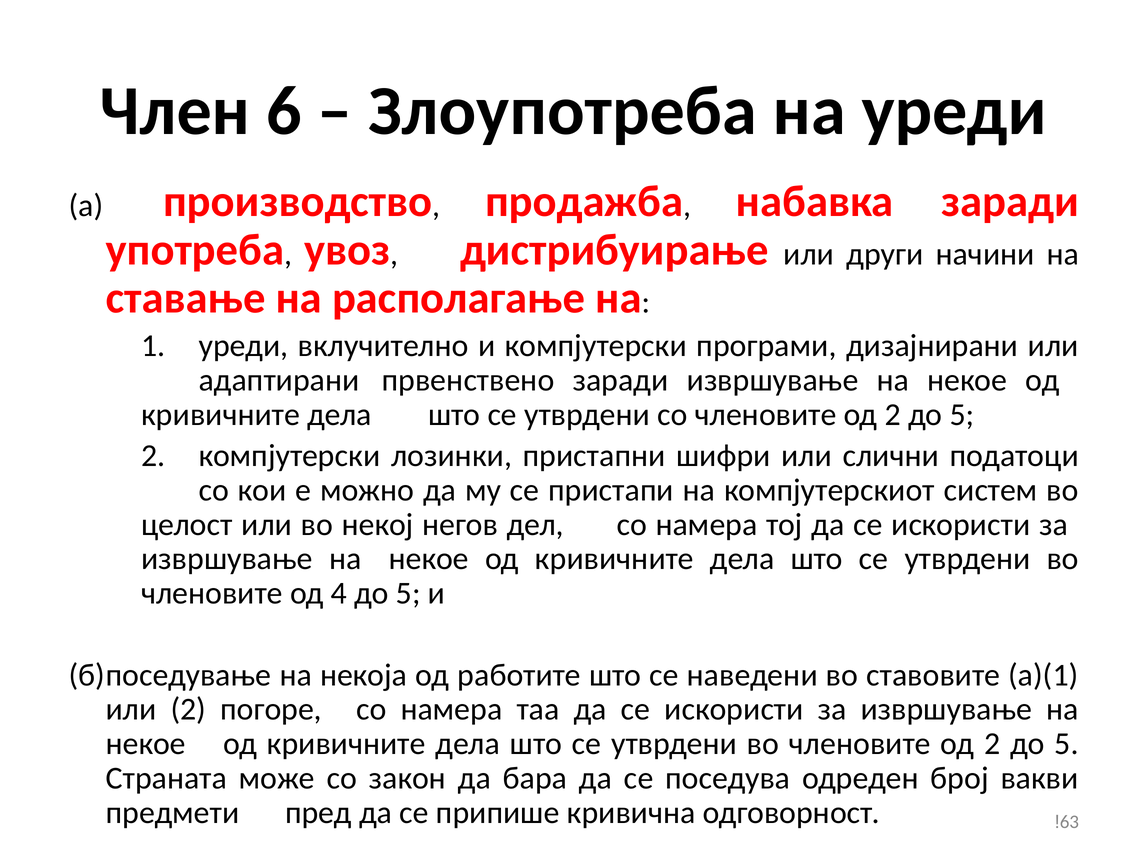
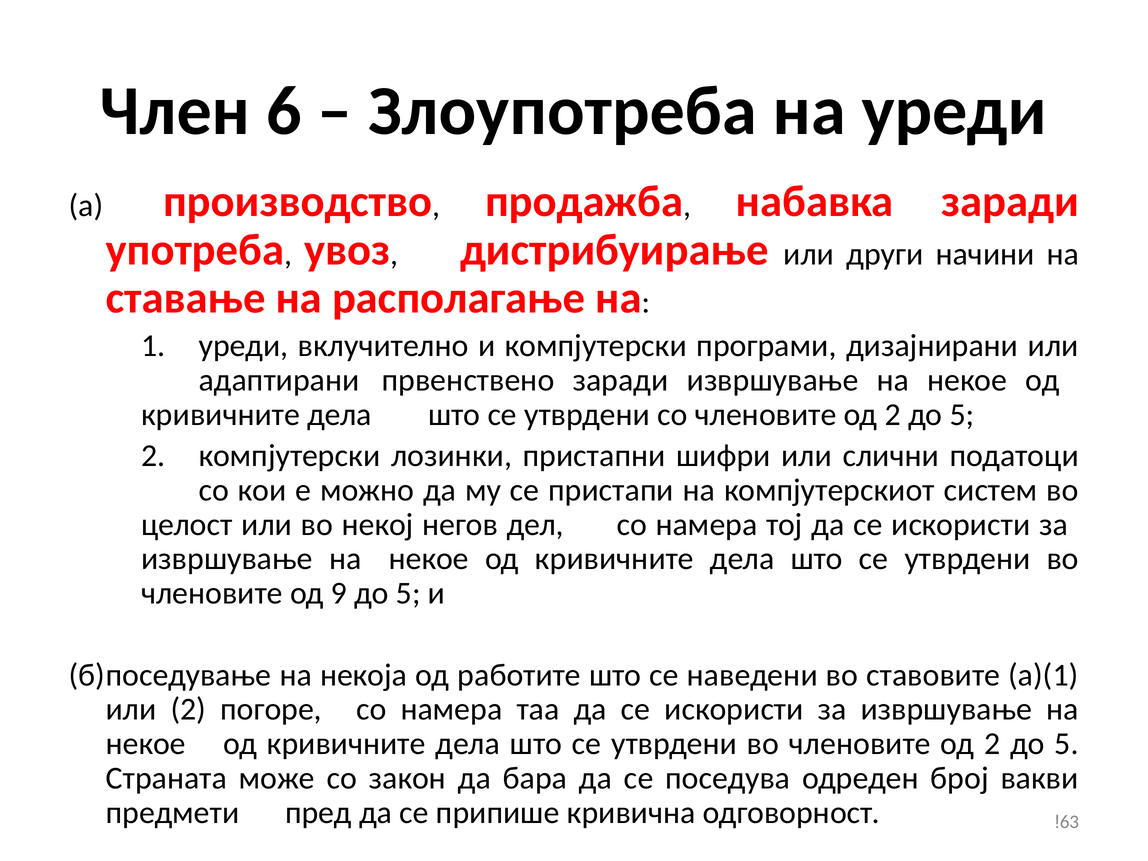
4: 4 -> 9
